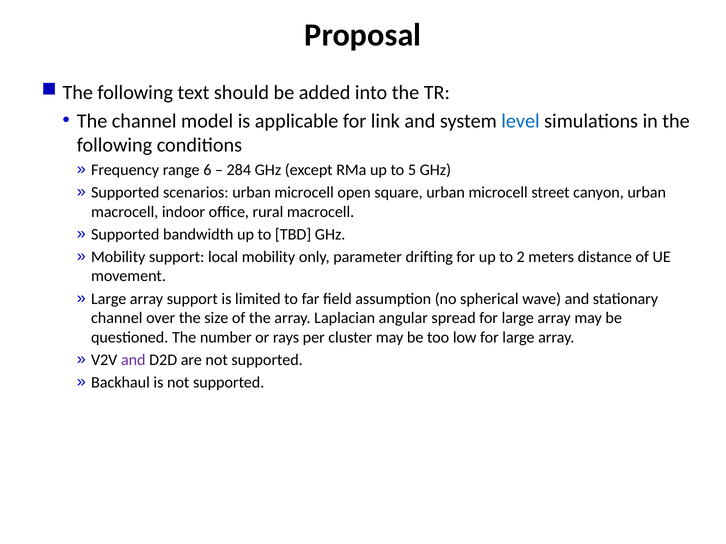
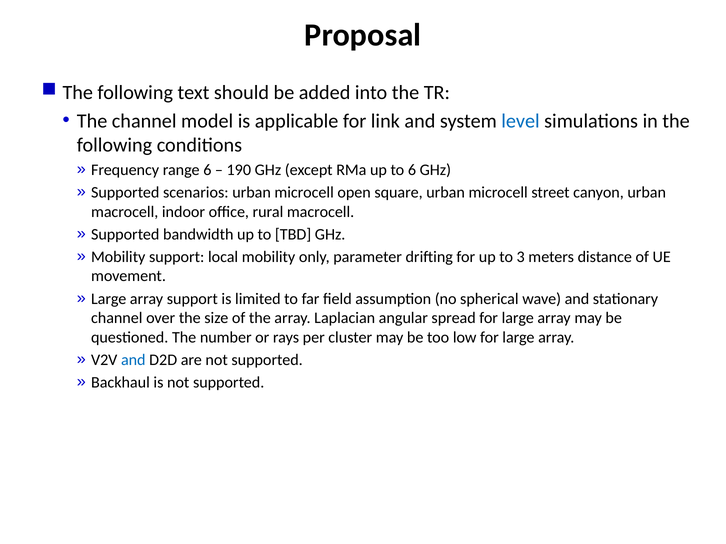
284: 284 -> 190
to 5: 5 -> 6
to 2: 2 -> 3
and at (133, 360) colour: purple -> blue
